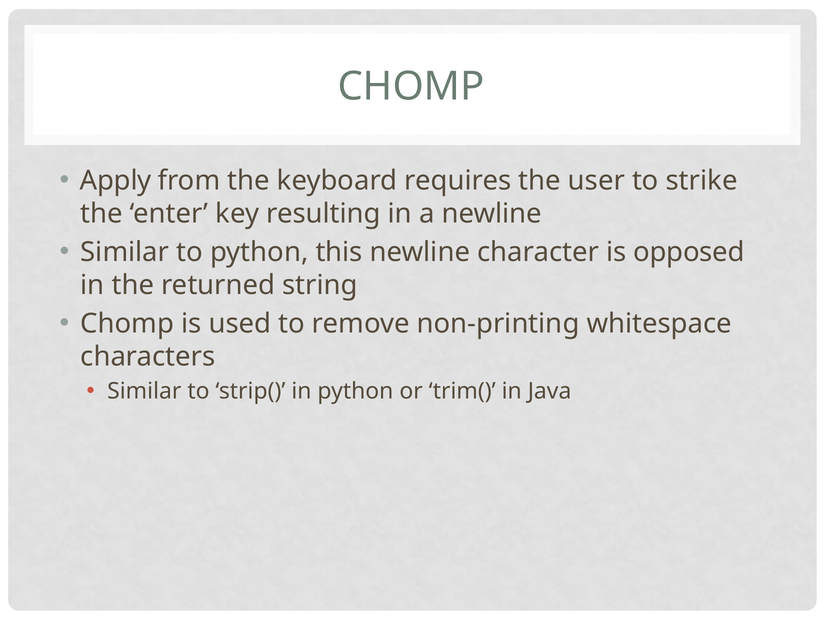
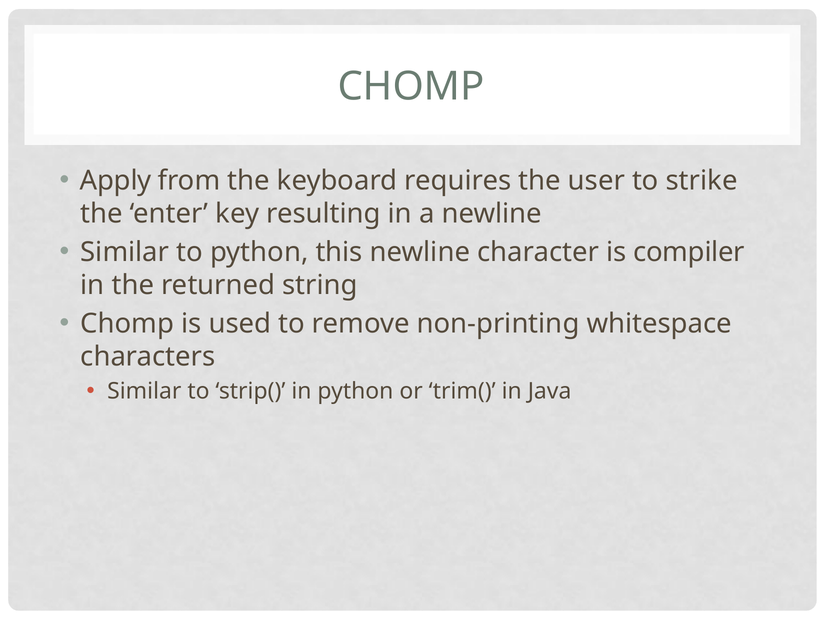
opposed: opposed -> compiler
